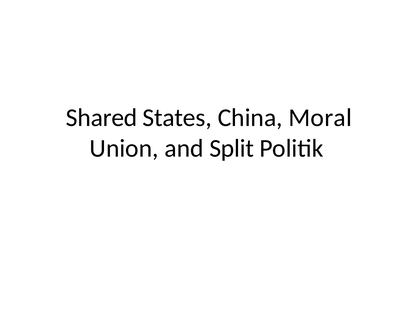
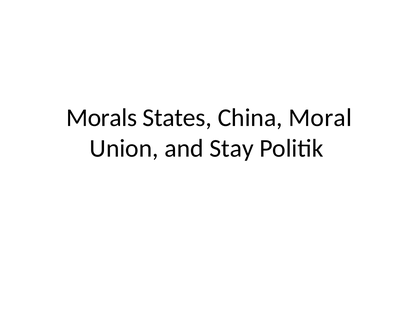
Shared: Shared -> Morals
Split: Split -> Stay
